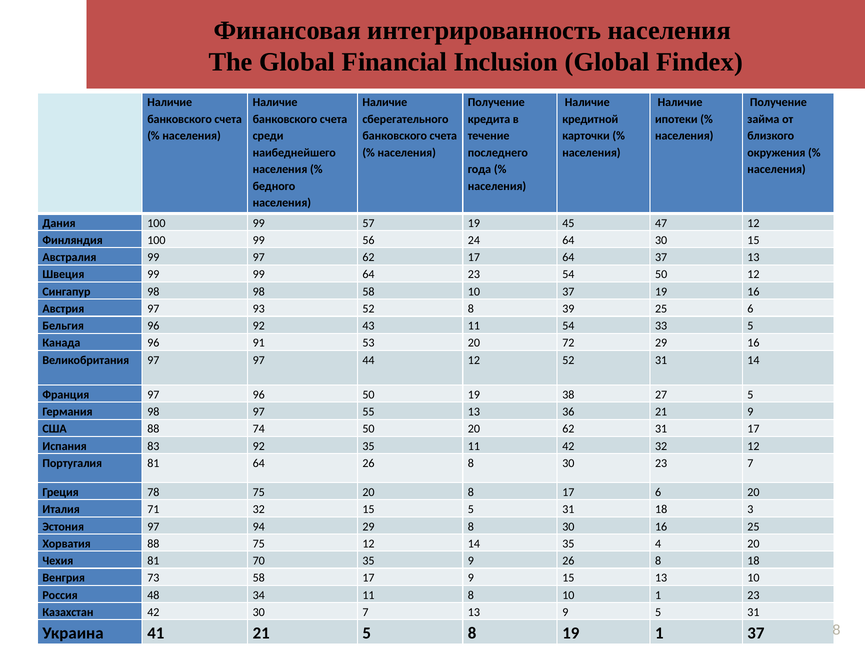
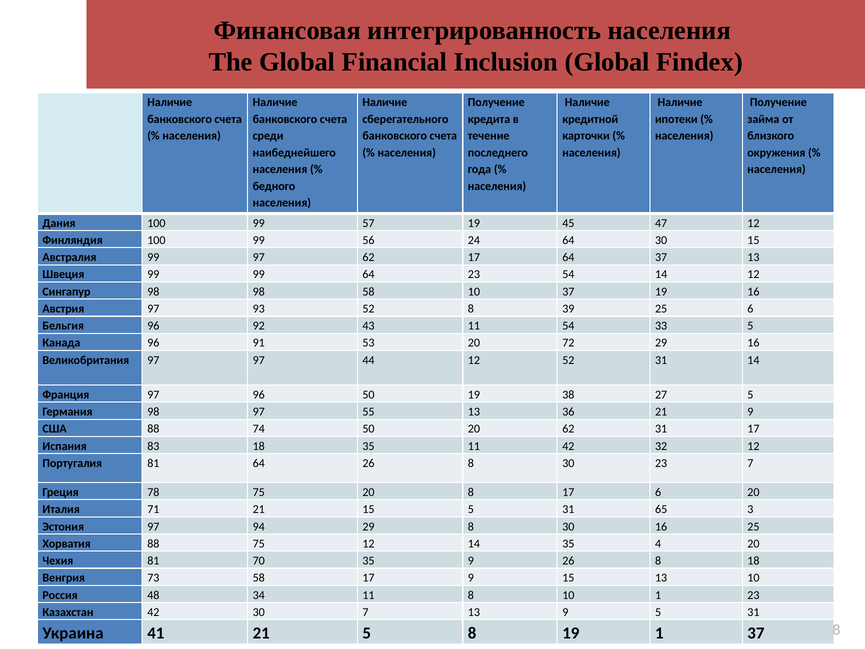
54 50: 50 -> 14
83 92: 92 -> 18
71 32: 32 -> 21
31 18: 18 -> 65
